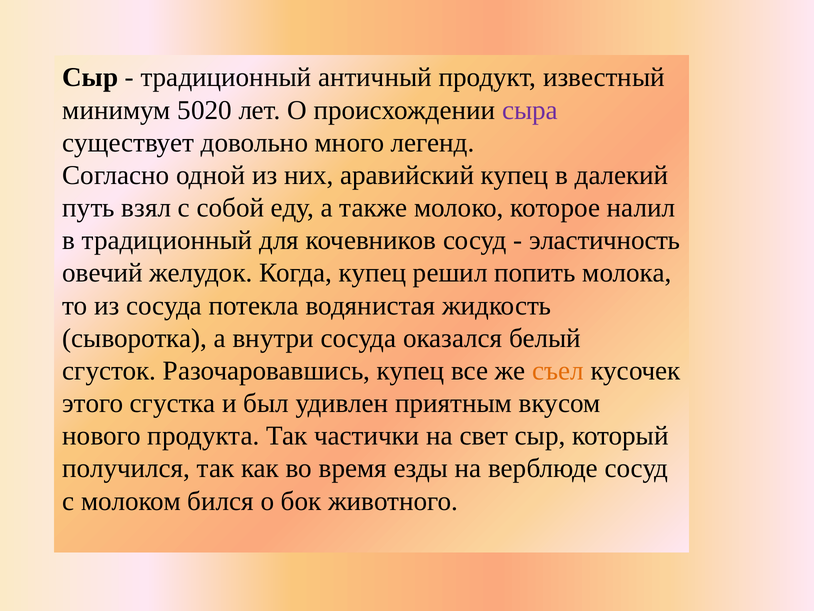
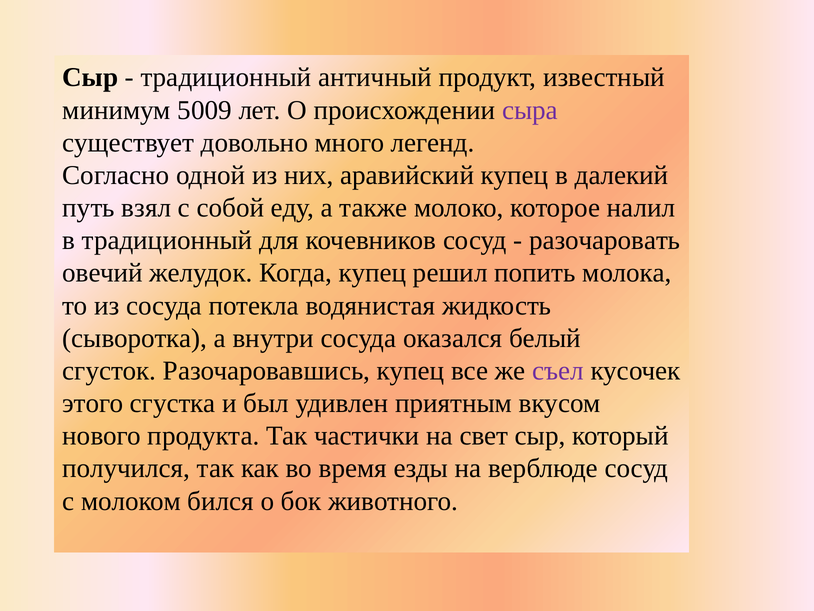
5020: 5020 -> 5009
эластичность: эластичность -> разочаровать
съел colour: orange -> purple
